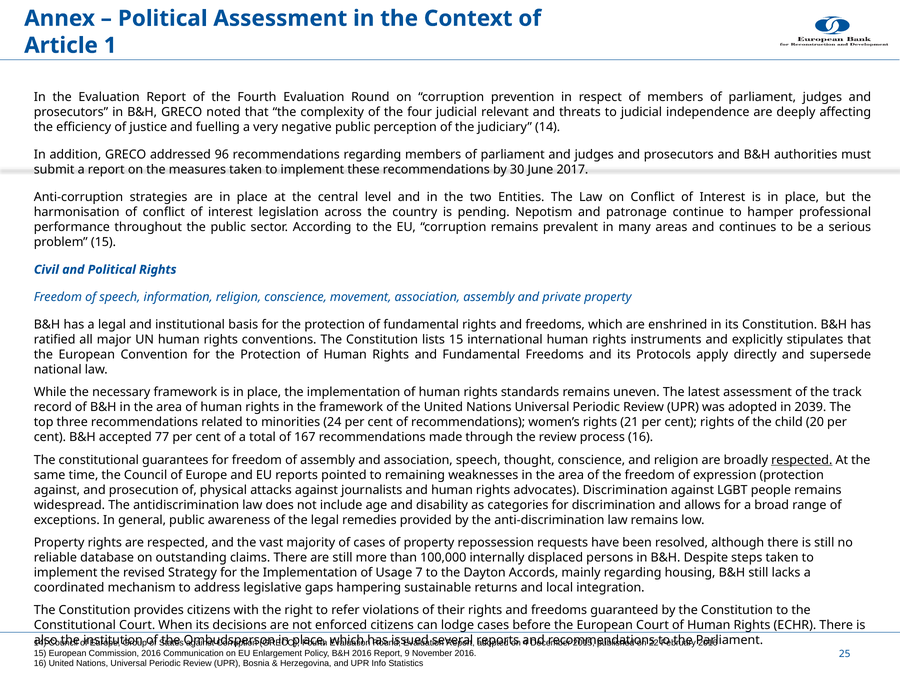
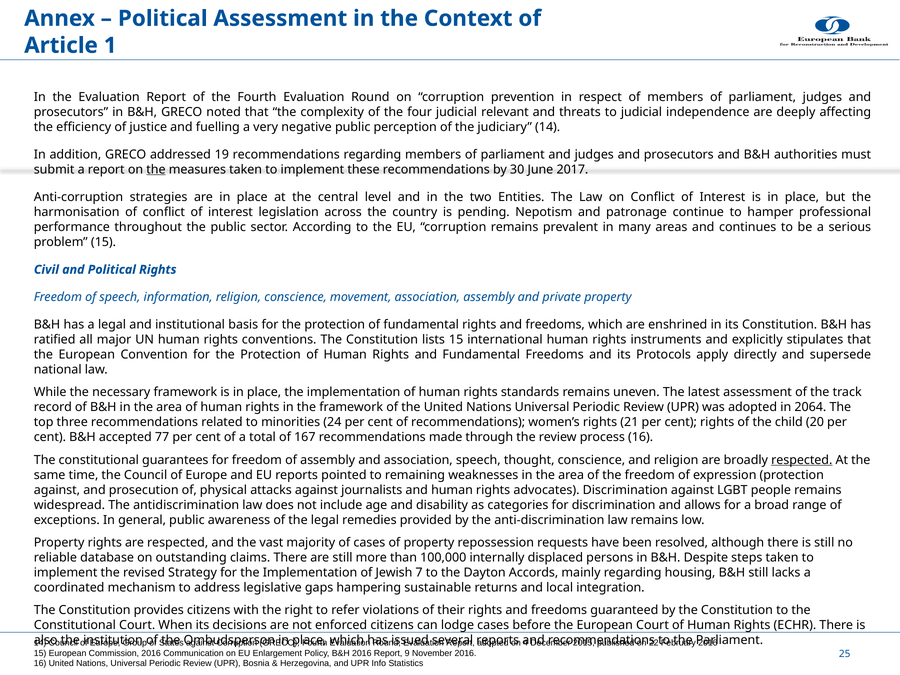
96: 96 -> 19
the at (156, 169) underline: none -> present
2039: 2039 -> 2064
Usage: Usage -> Jewish
